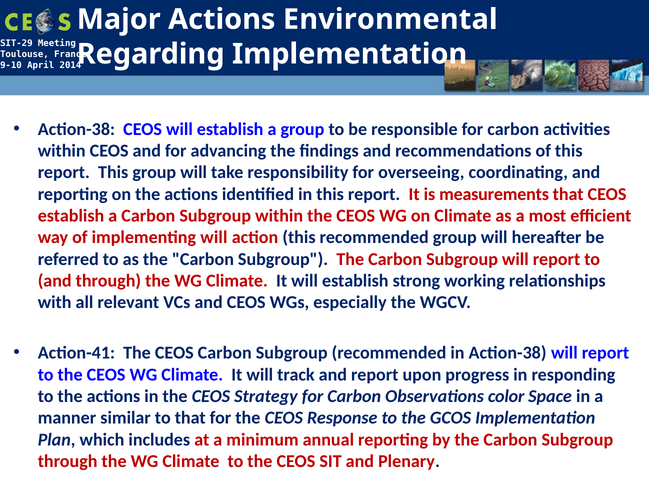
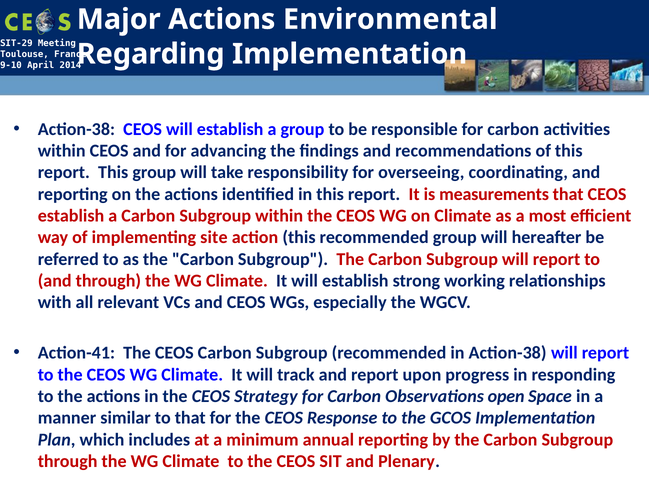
implementing will: will -> site
color: color -> open
